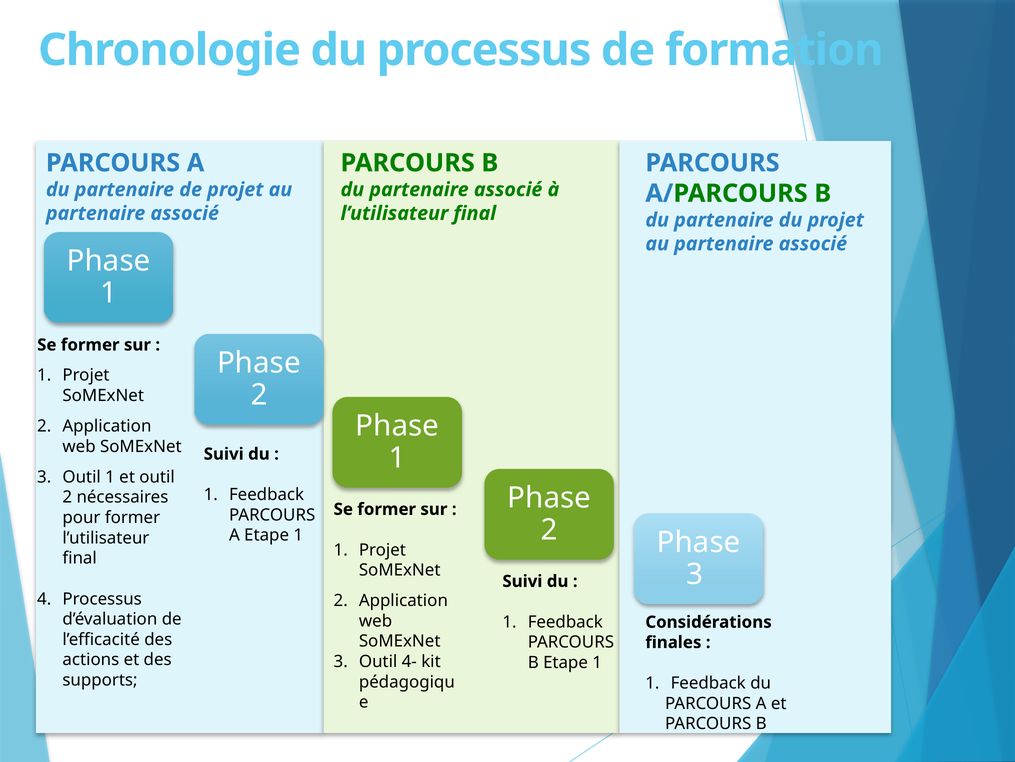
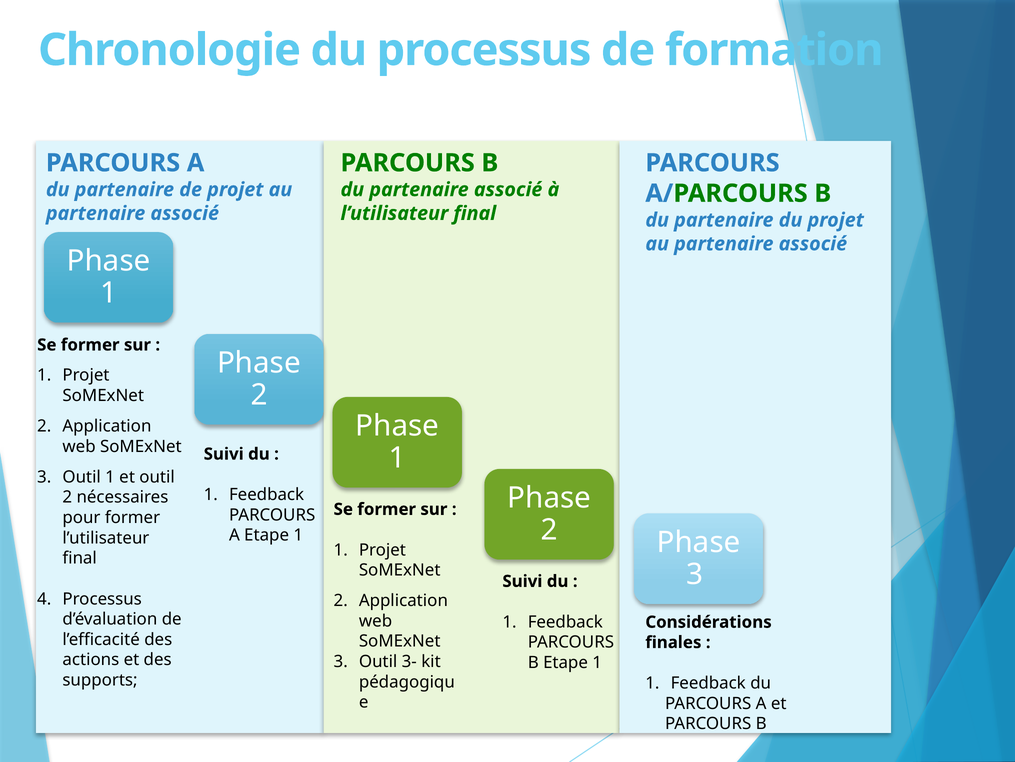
4-: 4- -> 3-
